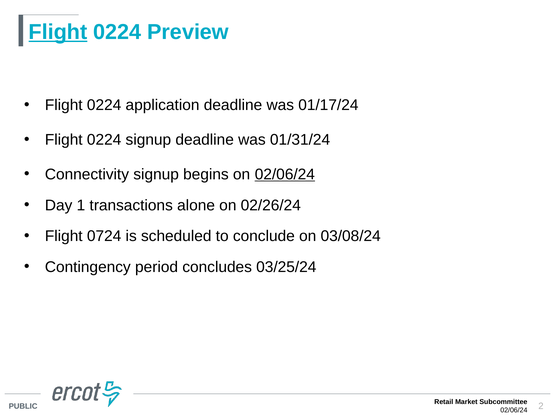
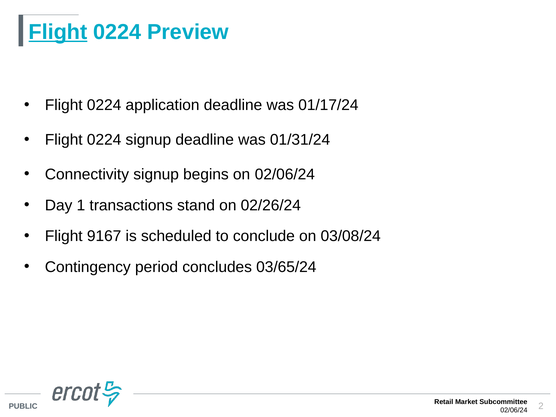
02/06/24 at (285, 174) underline: present -> none
alone: alone -> stand
0724: 0724 -> 9167
03/25/24: 03/25/24 -> 03/65/24
